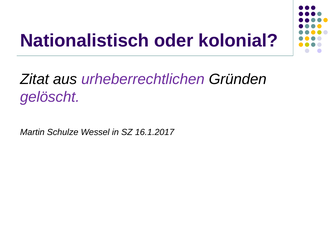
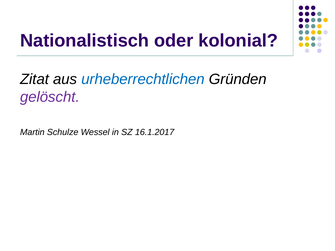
urheberrechtlichen colour: purple -> blue
